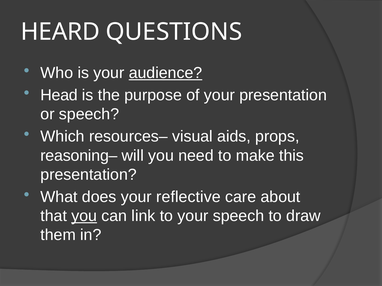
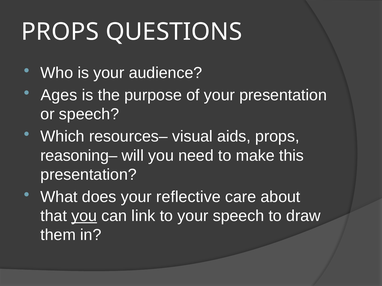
HEARD at (60, 32): HEARD -> PROPS
audience underline: present -> none
Head: Head -> Ages
